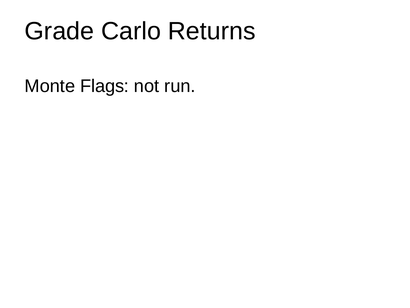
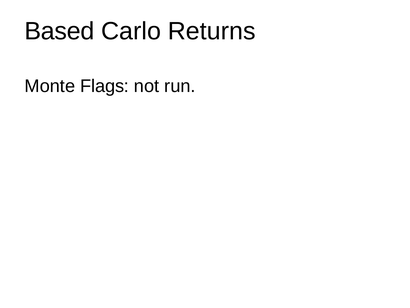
Grade: Grade -> Based
